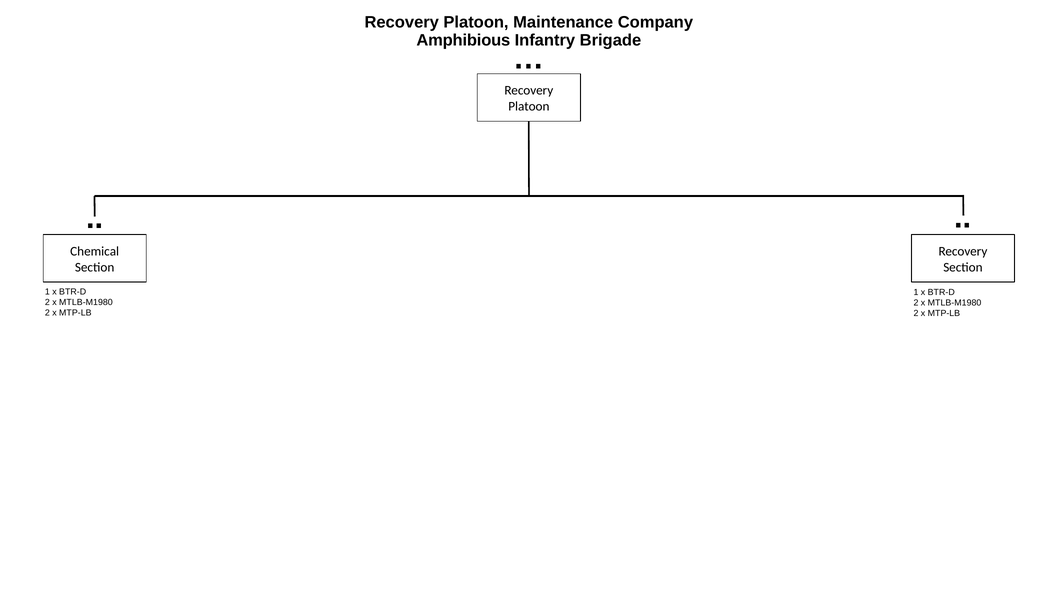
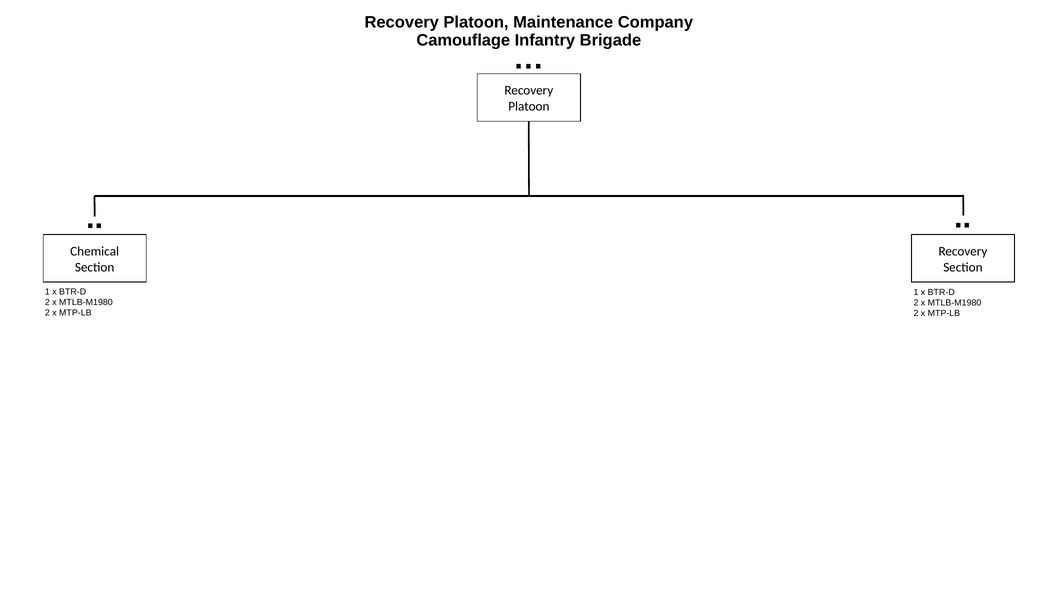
Amphibious: Amphibious -> Camouflage
